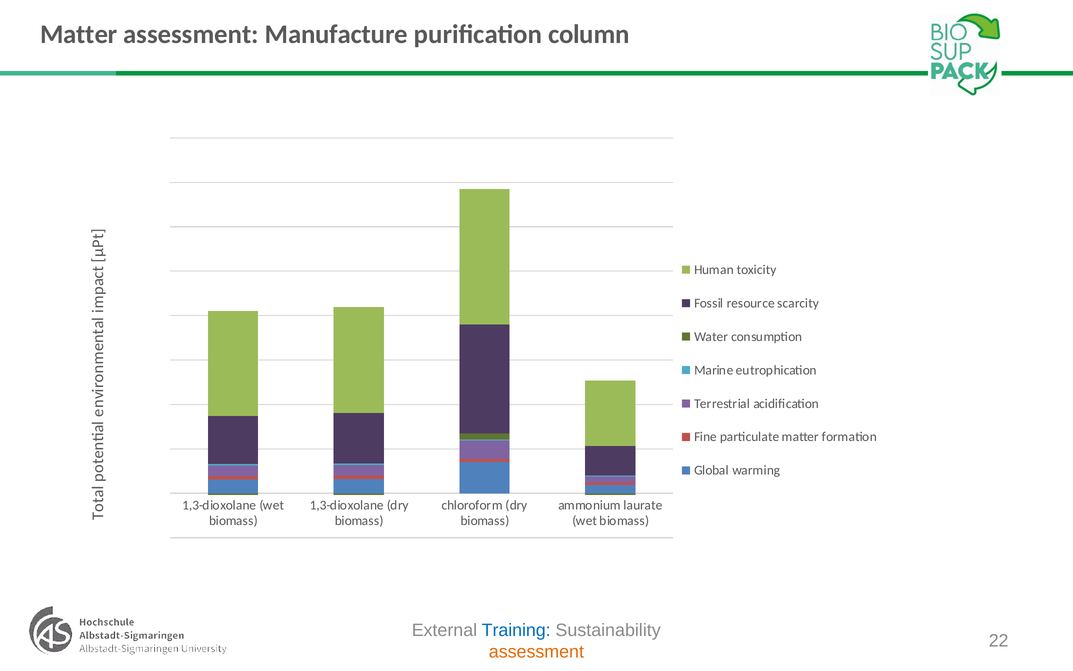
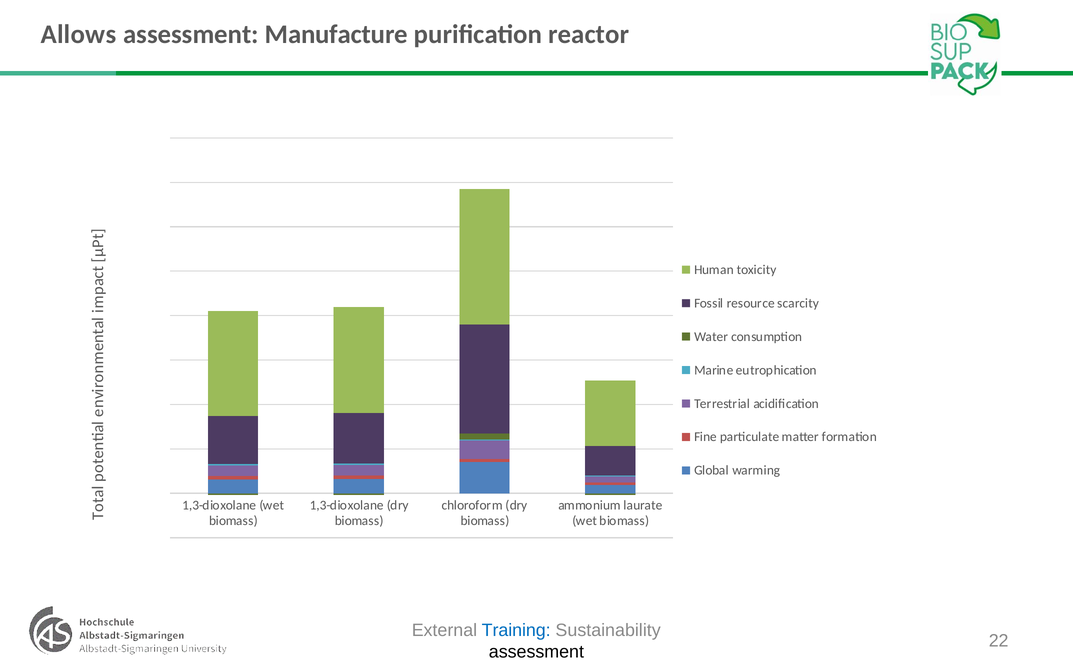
Matter at (79, 34): Matter -> Allows
column: column -> reactor
assessment at (536, 651) colour: orange -> black
